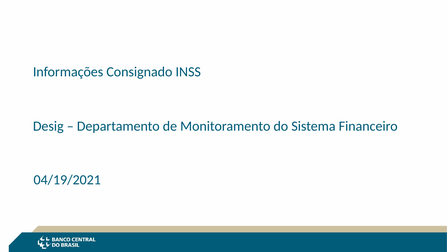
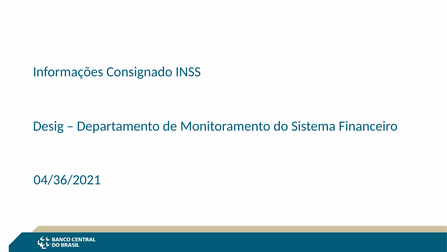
04/19/2021: 04/19/2021 -> 04/36/2021
